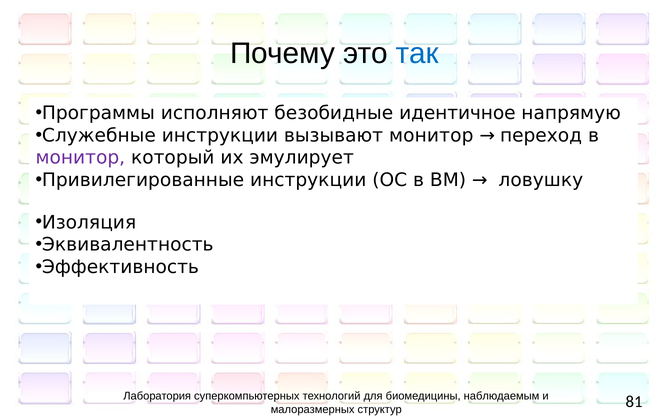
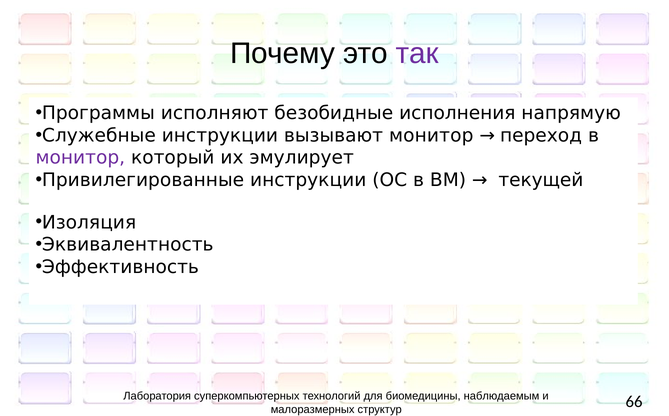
так colour: blue -> purple
идентичное: идентичное -> исполнения
ловушку: ловушку -> текущей
81: 81 -> 66
